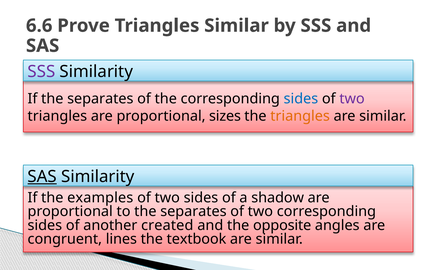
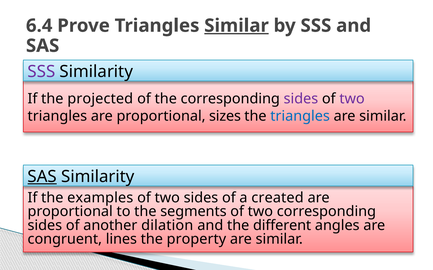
6.6: 6.6 -> 6.4
Similar at (237, 26) underline: none -> present
If the separates: separates -> projected
sides at (301, 99) colour: blue -> purple
triangles at (300, 116) colour: orange -> blue
shadow: shadow -> created
to the separates: separates -> segments
created: created -> dilation
opposite: opposite -> different
textbook: textbook -> property
